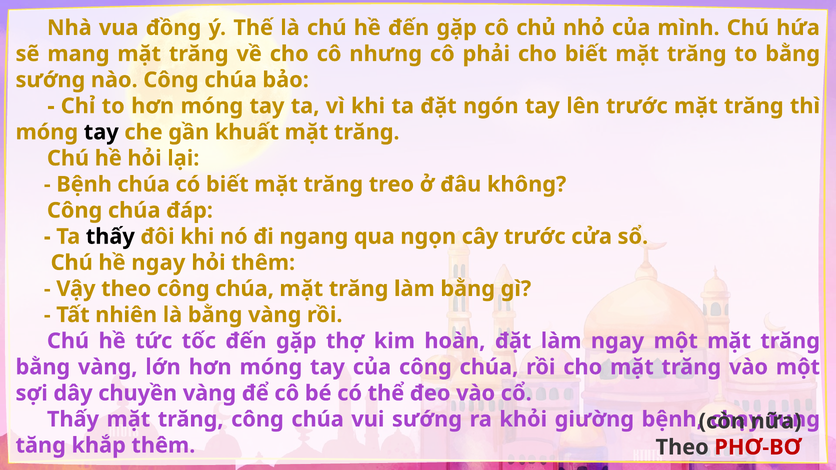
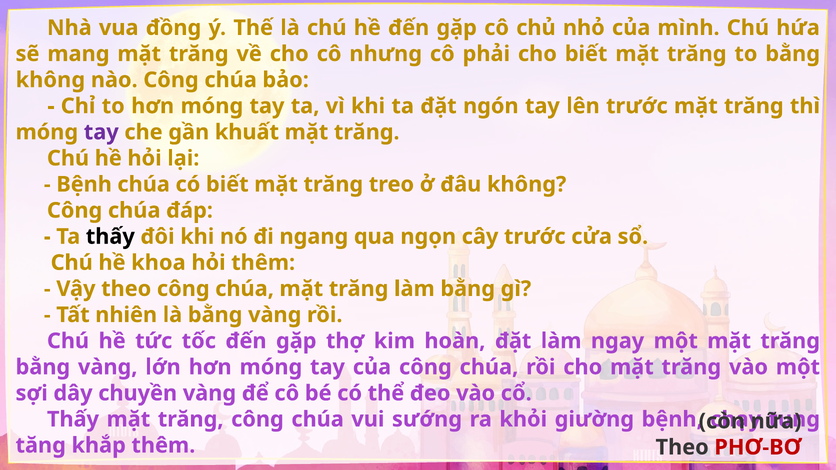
sướng at (50, 80): sướng -> không
tay at (101, 132) colour: black -> purple
hề ngay: ngay -> khoa
